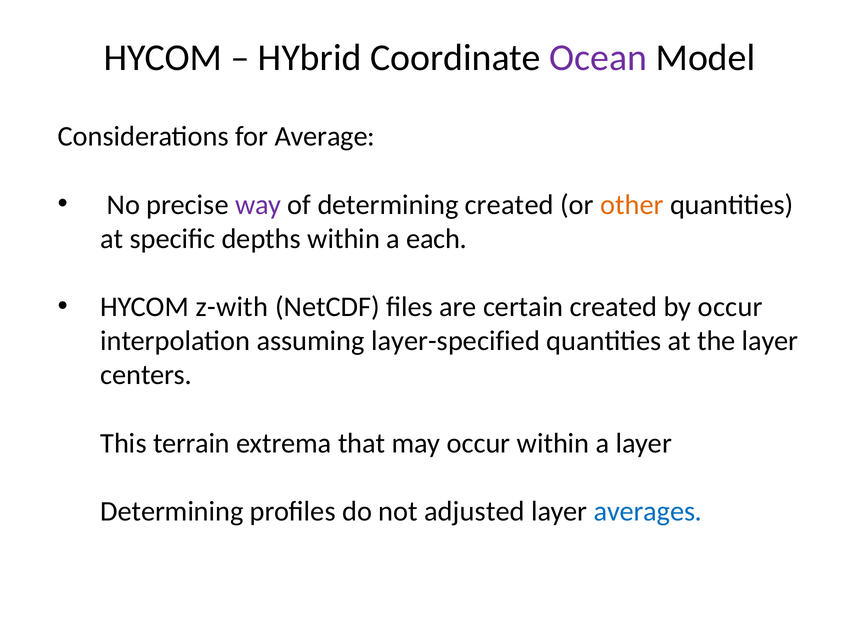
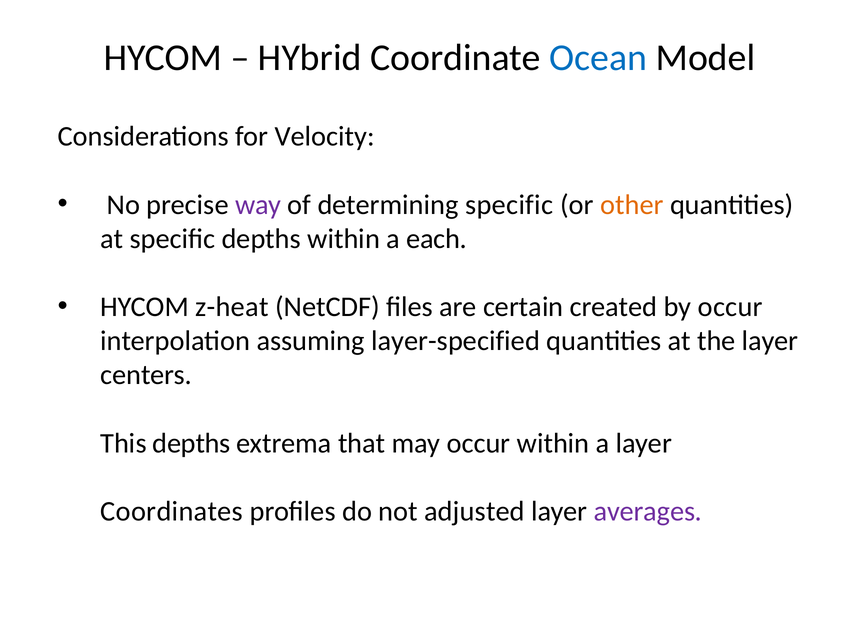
Ocean colour: purple -> blue
Average: Average -> Velocity
determining created: created -> specific
z-with: z-with -> z-heat
This terrain: terrain -> depths
Determining at (172, 511): Determining -> Coordinates
averages colour: blue -> purple
